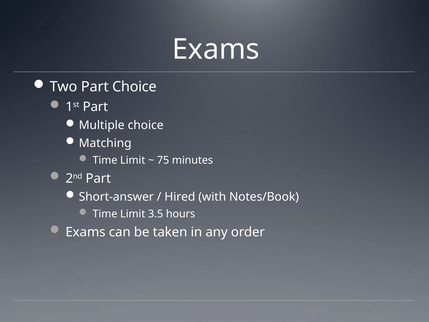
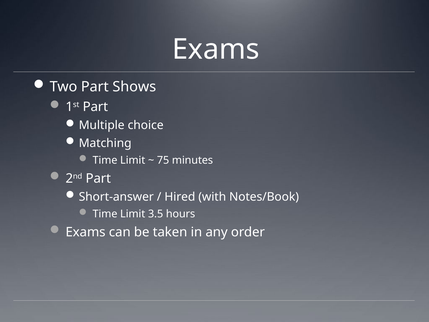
Part Choice: Choice -> Shows
